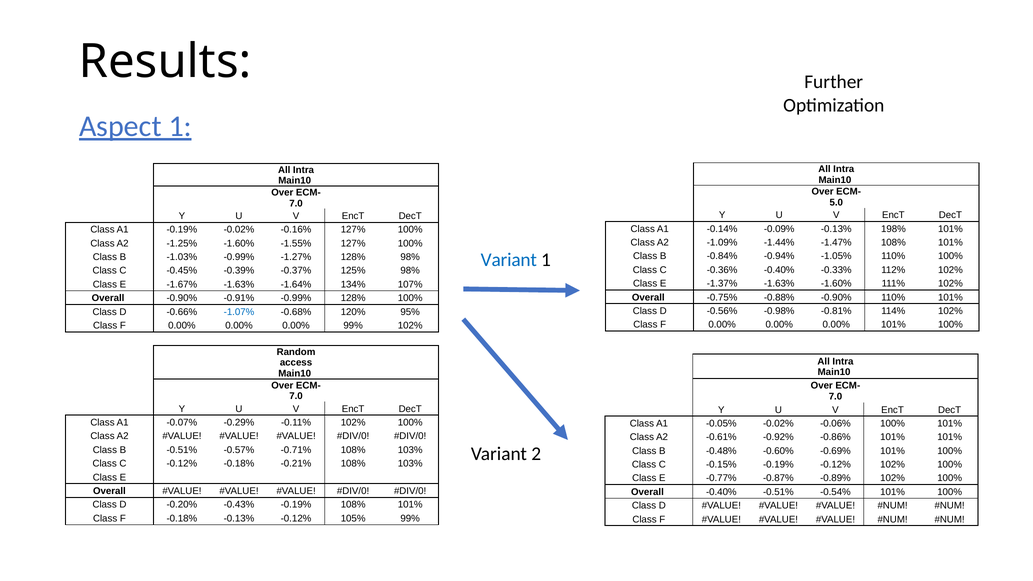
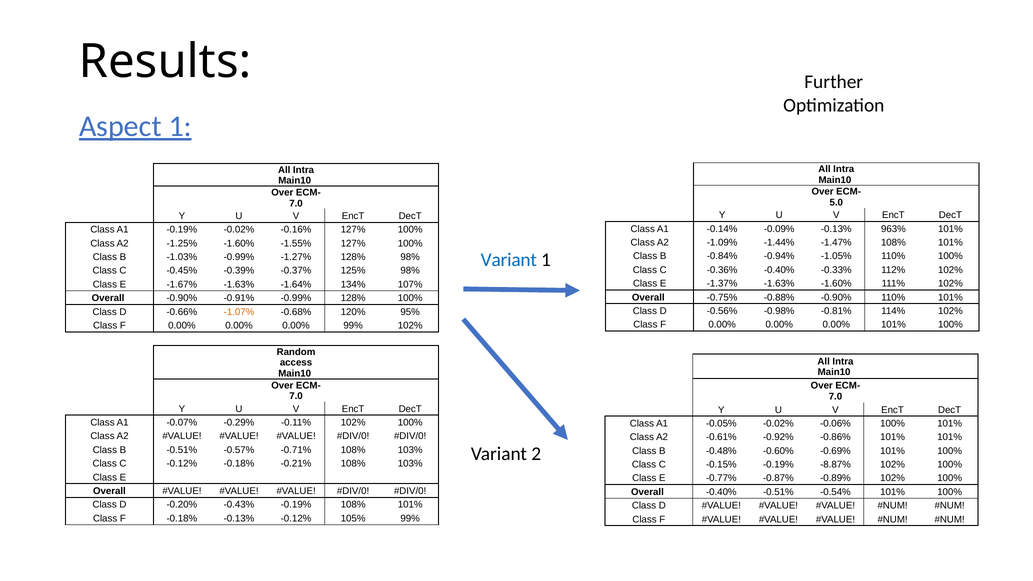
198%: 198% -> 963%
-1.07% colour: blue -> orange
-0.19% -0.12%: -0.12% -> -8.87%
